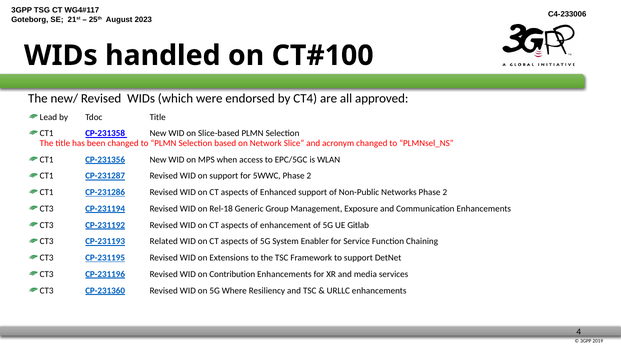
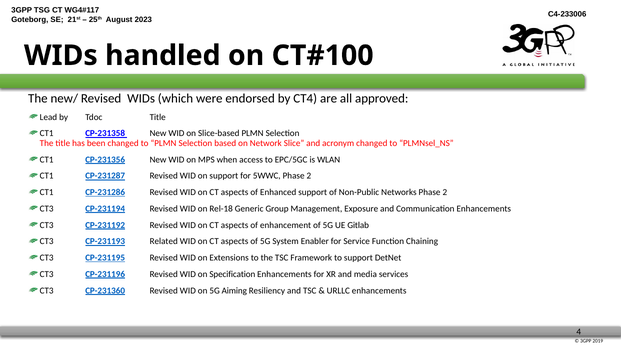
Contribution: Contribution -> Specification
Where: Where -> Aiming
